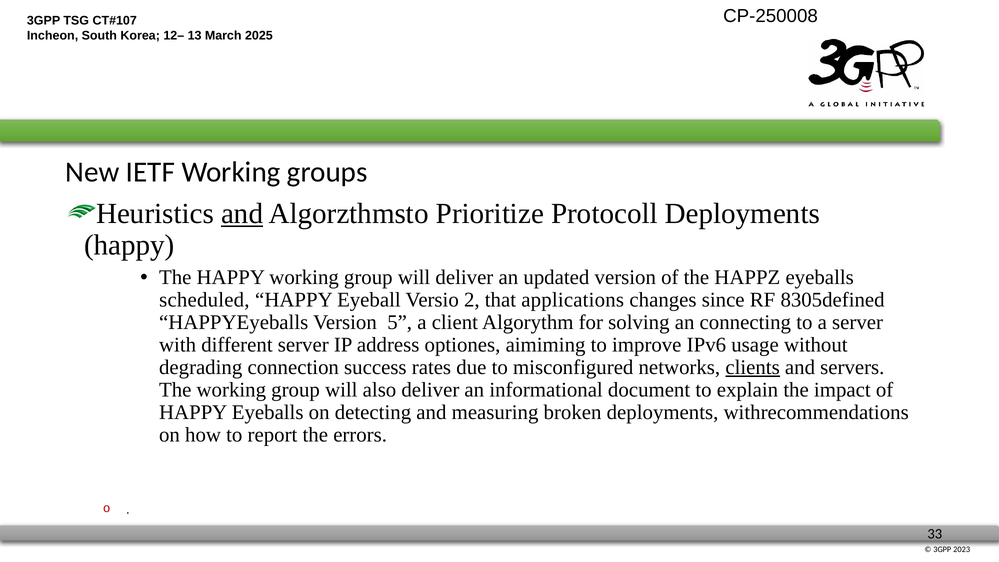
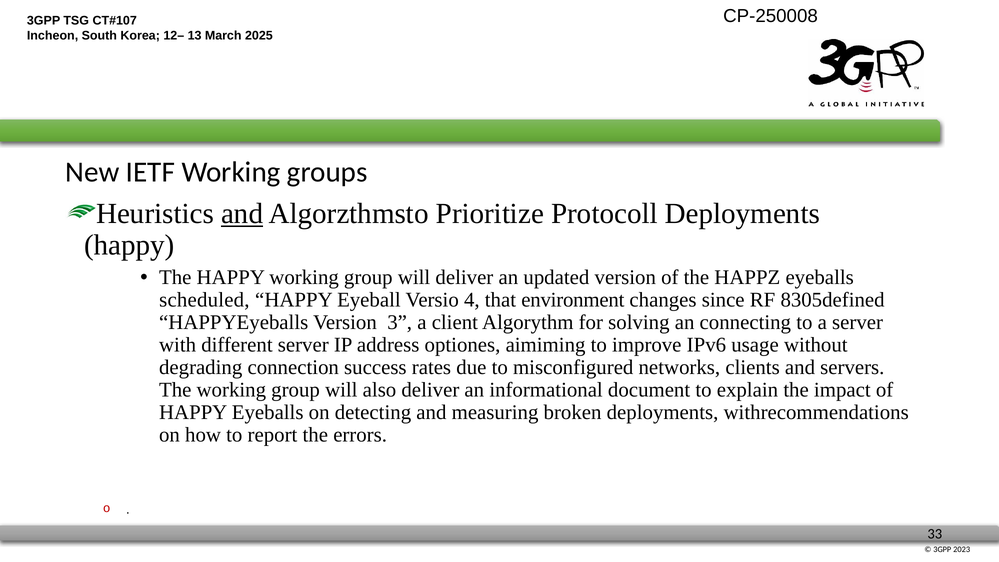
2: 2 -> 4
applications: applications -> environment
5: 5 -> 3
clients underline: present -> none
